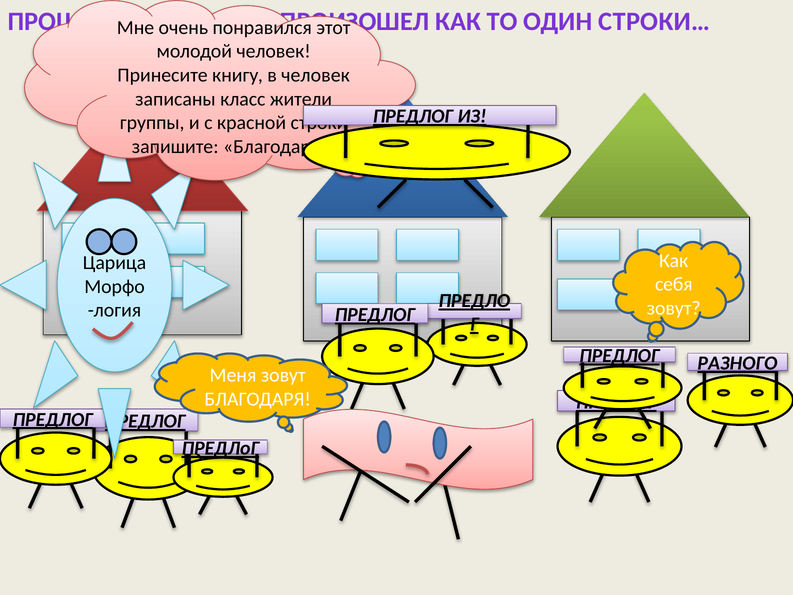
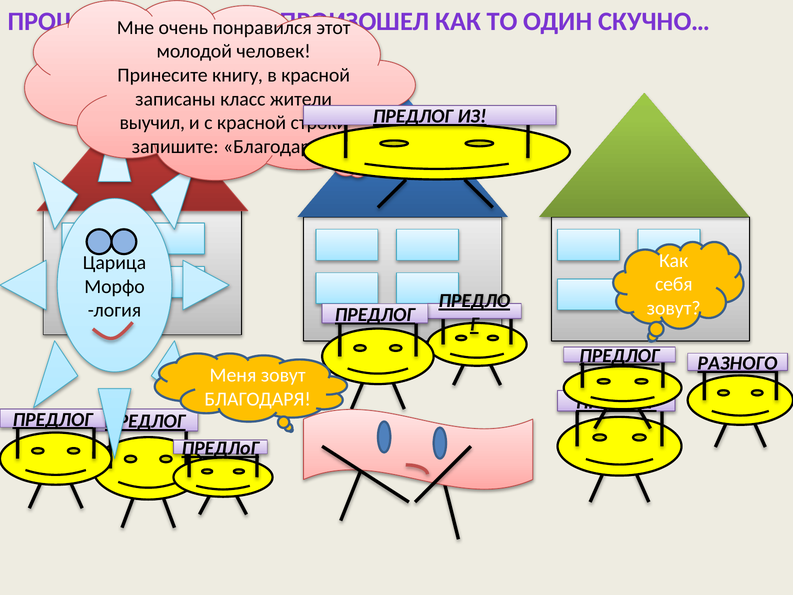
СТРОКИ…: СТРОКИ… -> СКУЧНО…
в человек: человек -> красной
группы: группы -> выучил
